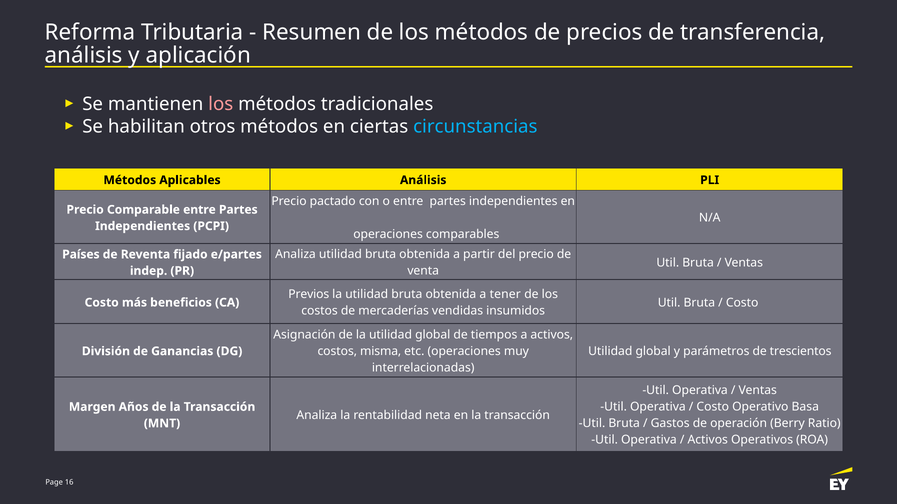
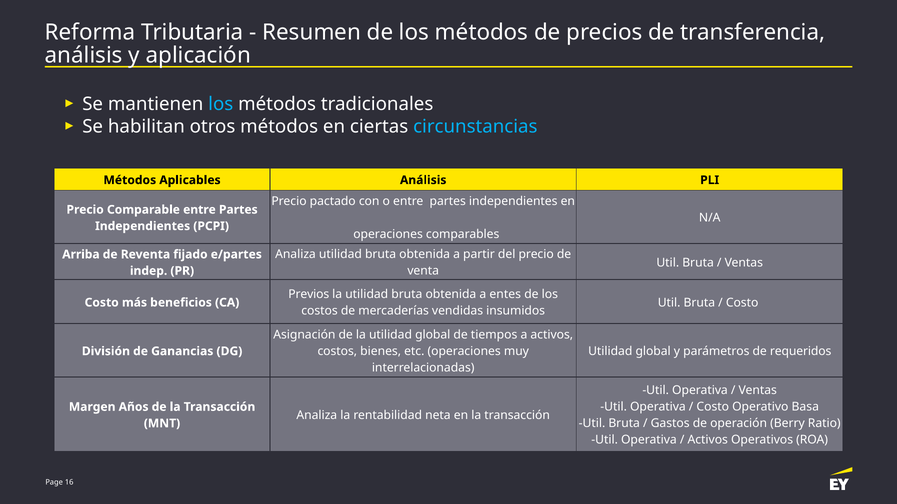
los at (221, 104) colour: pink -> light blue
Países: Países -> Arriba
tener: tener -> entes
misma: misma -> bienes
trescientos: trescientos -> requeridos
